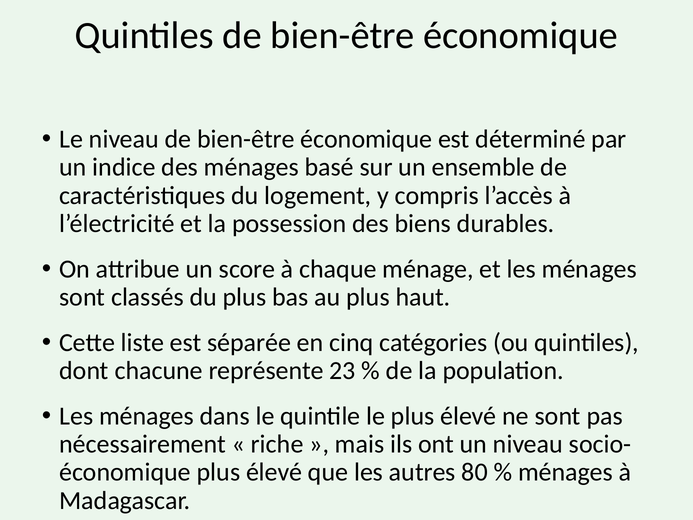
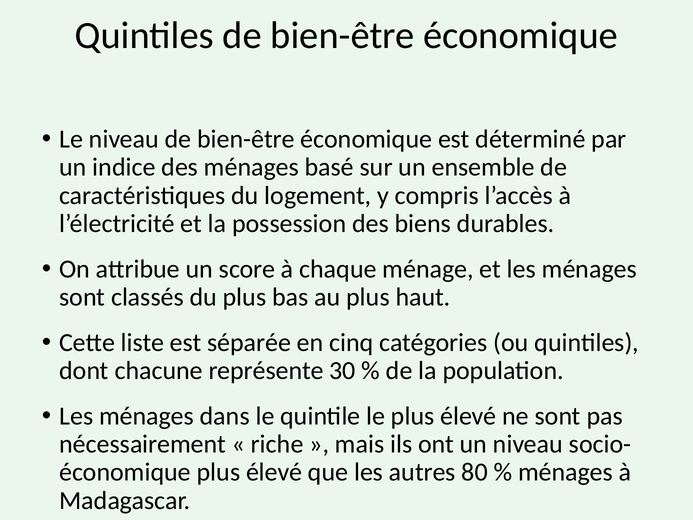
23: 23 -> 30
